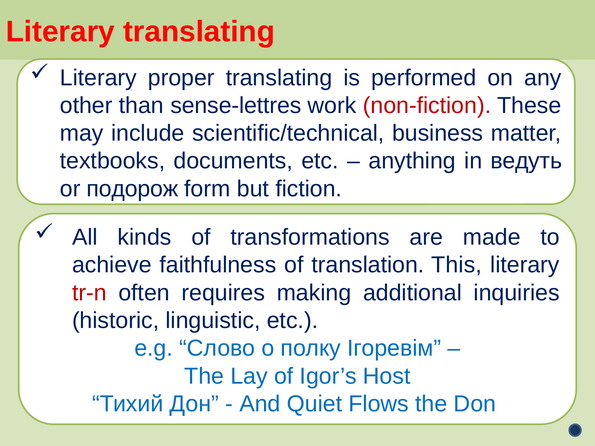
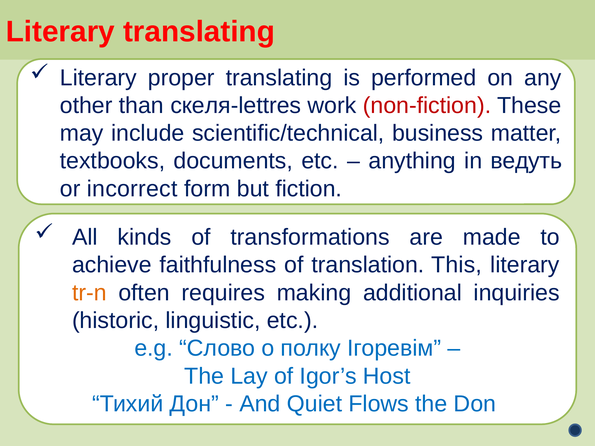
sense-lettres: sense-lettres -> скеля-lettres
подорож: подорож -> incorrect
tr-n colour: red -> orange
